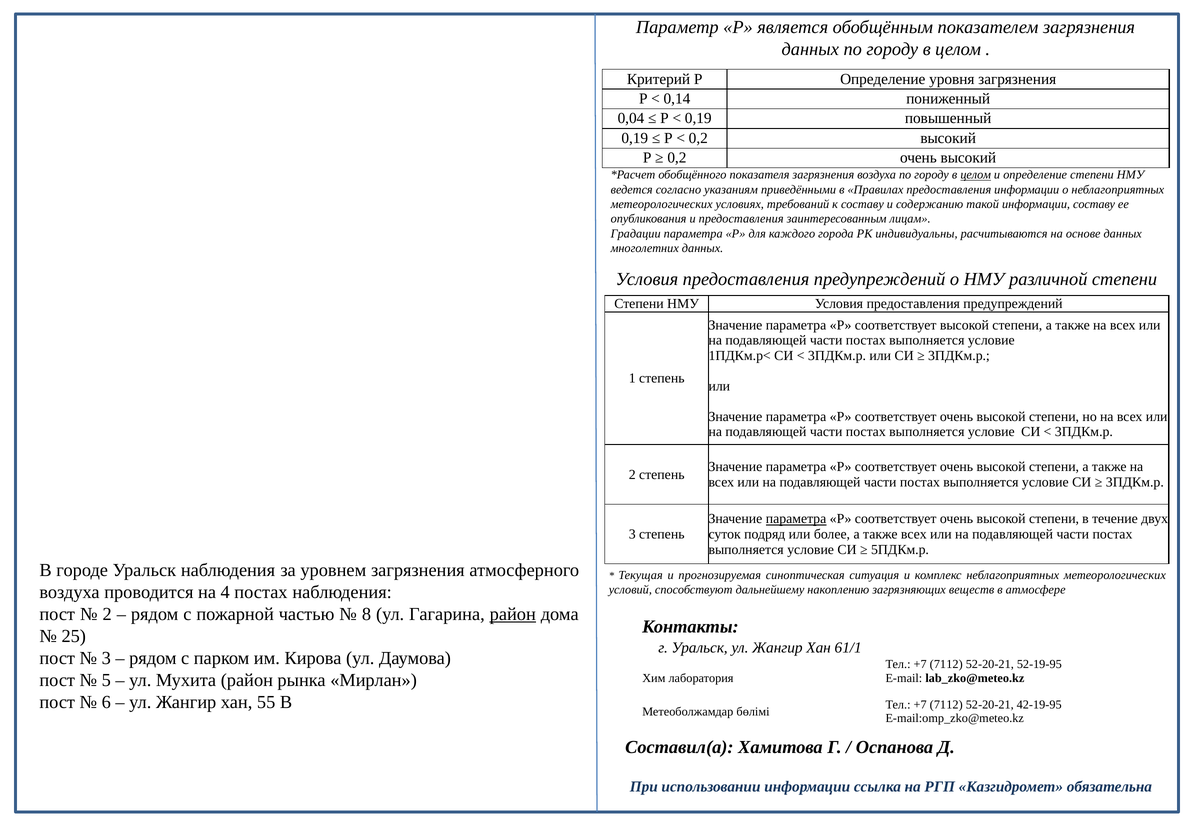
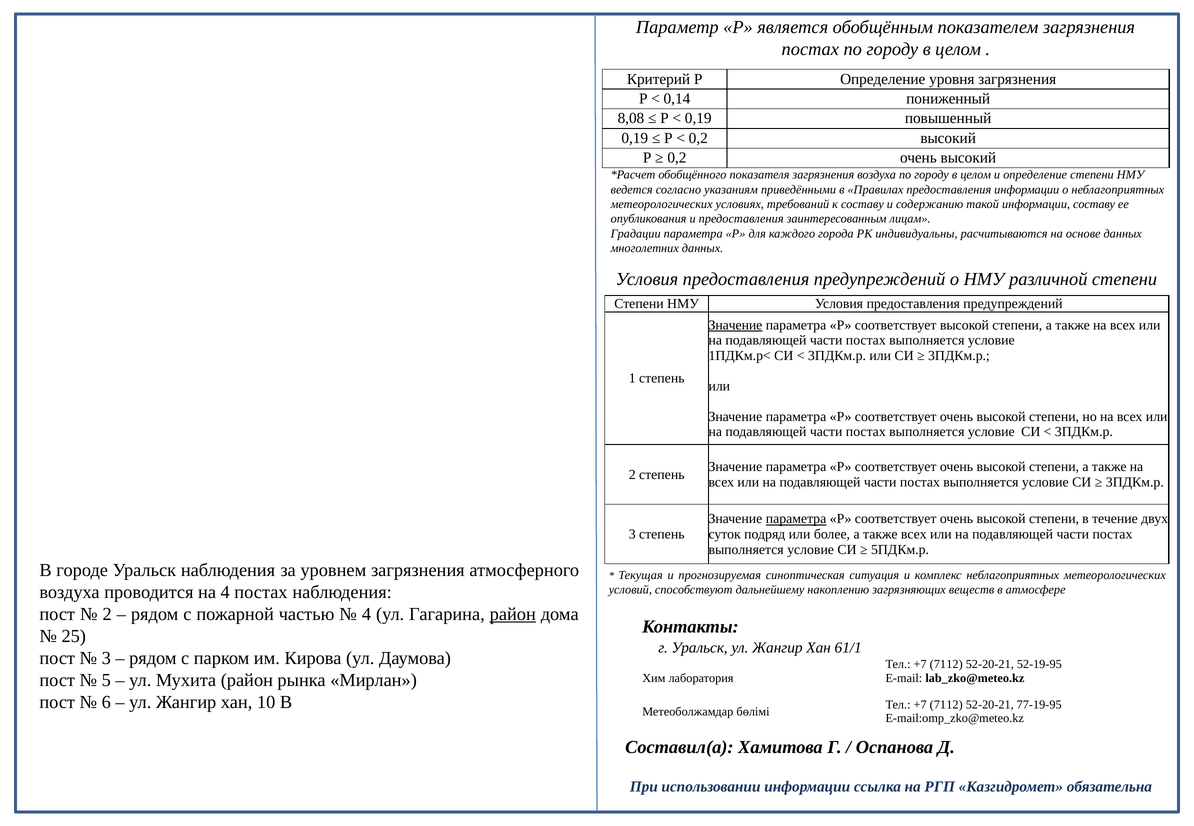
данных at (810, 49): данных -> постах
0,04: 0,04 -> 8,08
целом at (976, 175) underline: present -> none
Значение at (735, 325) underline: none -> present
8 at (366, 615): 8 -> 4
55: 55 -> 10
42-19-95: 42-19-95 -> 77-19-95
